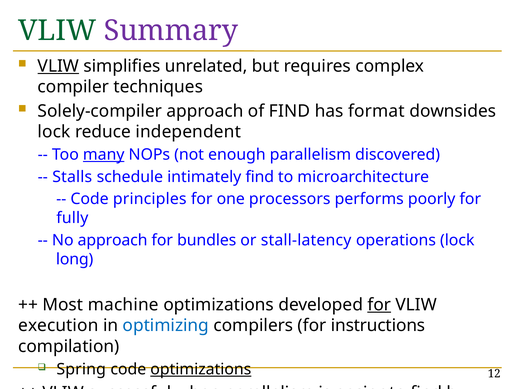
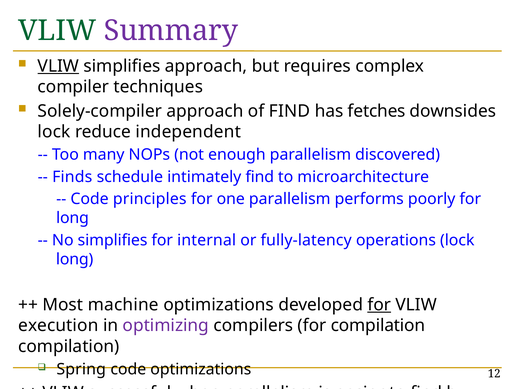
simplifies unrelated: unrelated -> approach
format: format -> fetches
many underline: present -> none
Stalls: Stalls -> Finds
one processors: processors -> parallelism
fully at (72, 218): fully -> long
No approach: approach -> simplifies
bundles: bundles -> internal
stall-latency: stall-latency -> fully-latency
optimizing colour: blue -> purple
for instructions: instructions -> compilation
optimizations at (201, 370) underline: present -> none
